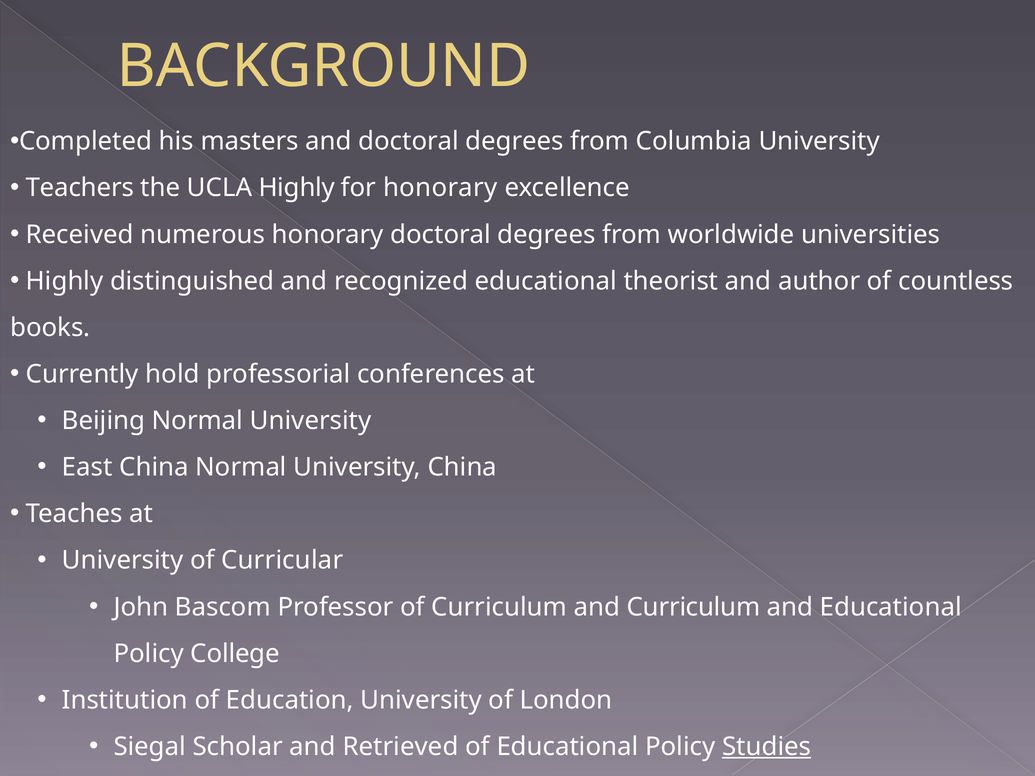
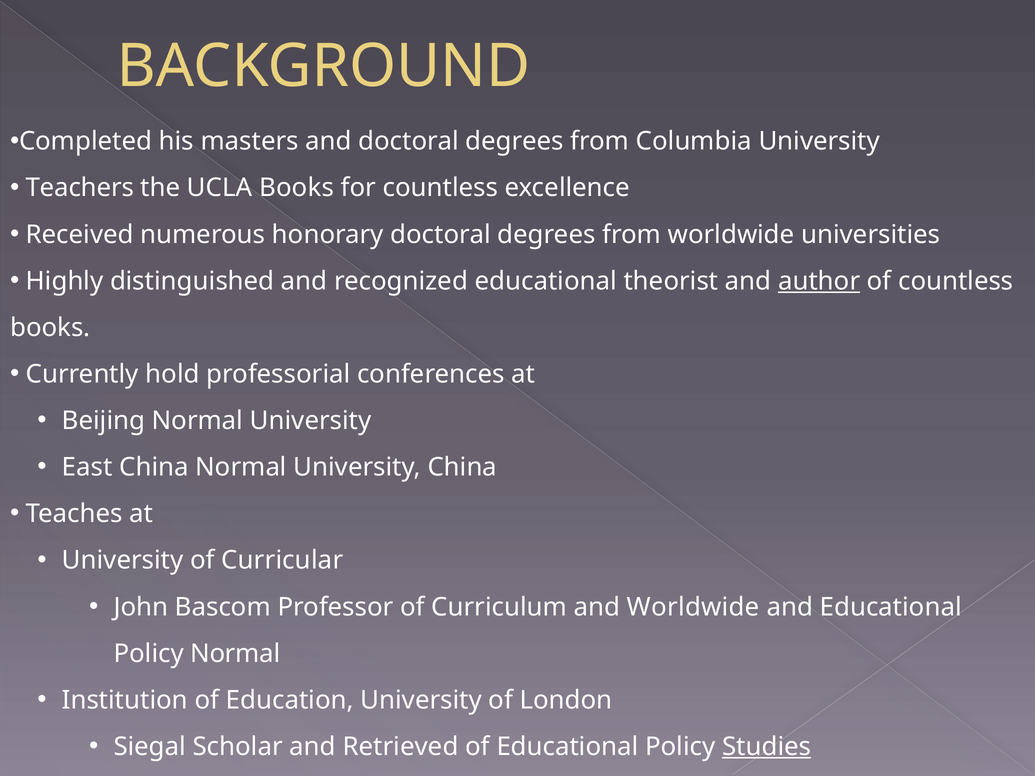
UCLA Highly: Highly -> Books
for honorary: honorary -> countless
author underline: none -> present
and Curriculum: Curriculum -> Worldwide
Policy College: College -> Normal
